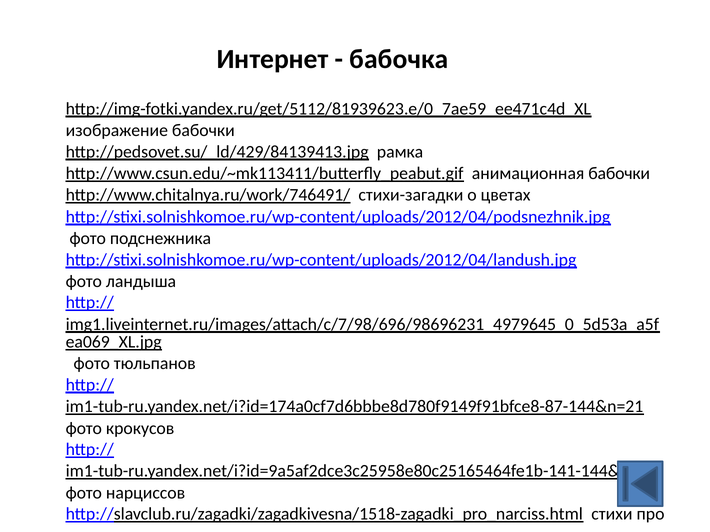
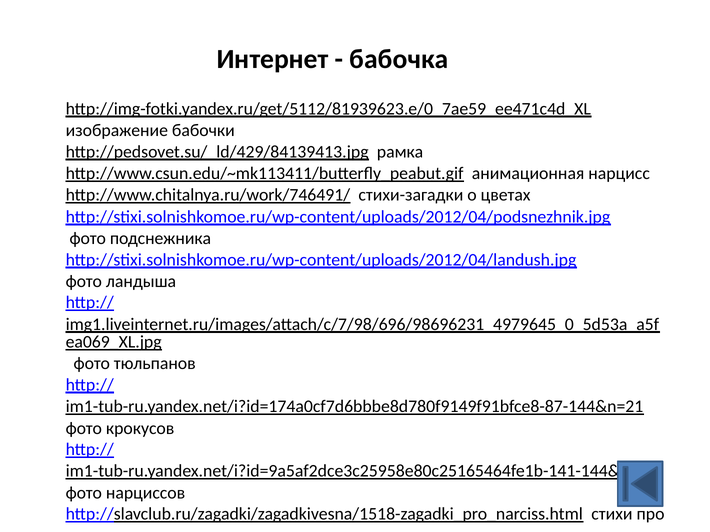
анимационная бабочки: бабочки -> нарцисс
